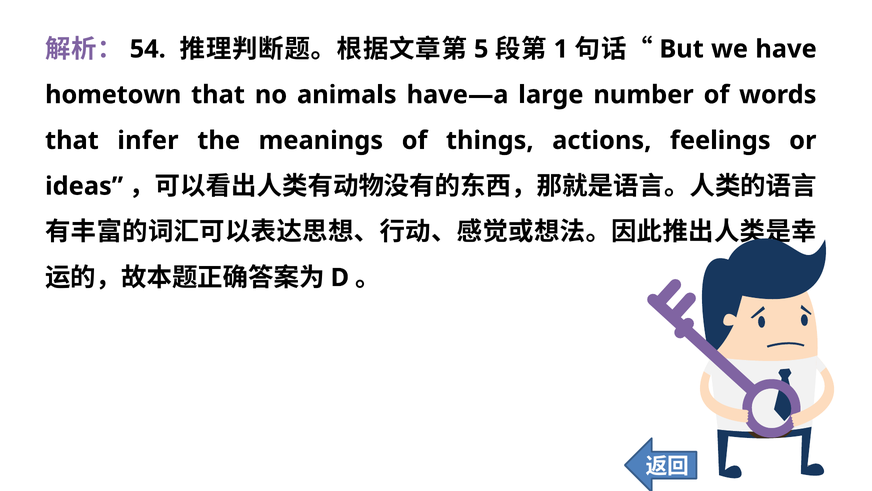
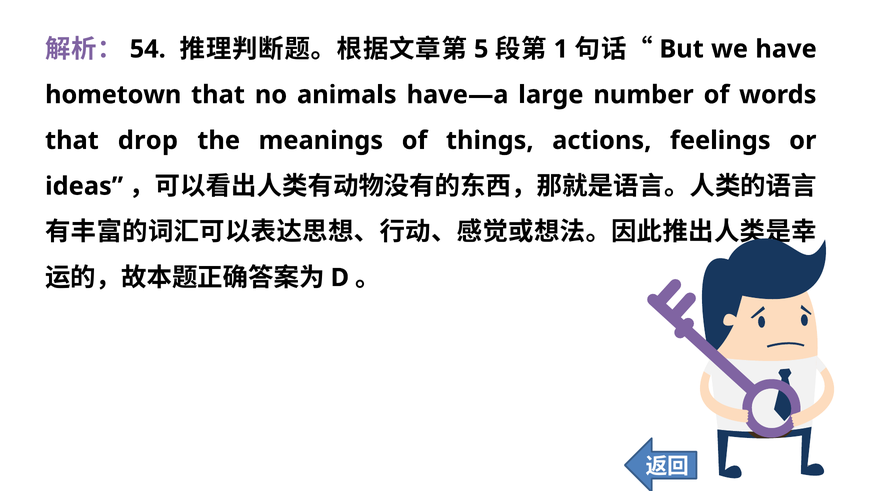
infer: infer -> drop
